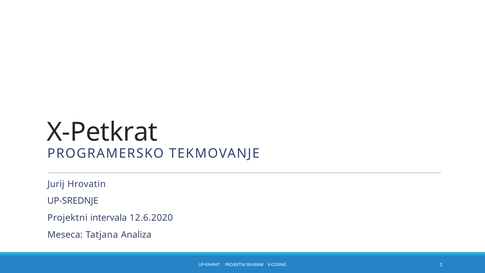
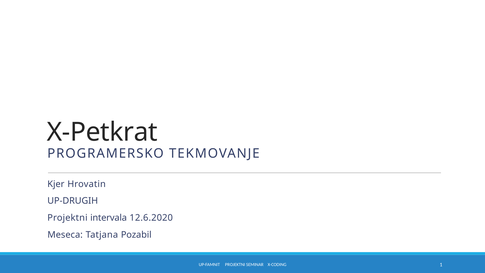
Jurij: Jurij -> Kjer
UP-SREDNJE: UP-SREDNJE -> UP-DRUGIH
Analiza: Analiza -> Pozabil
